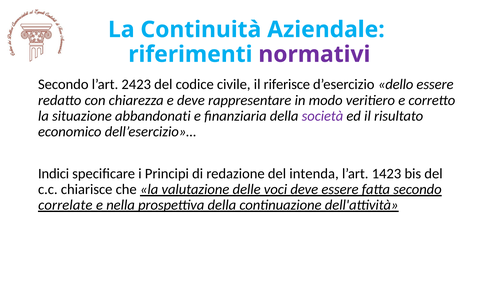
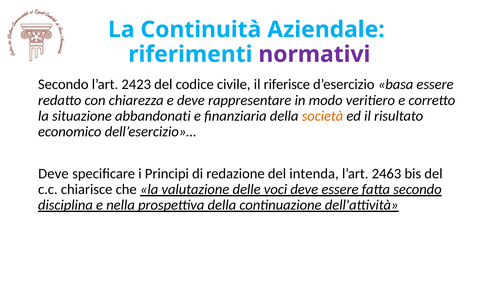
dello: dello -> basa
società colour: purple -> orange
Indici at (54, 173): Indici -> Deve
1423: 1423 -> 2463
correlate: correlate -> disciplina
